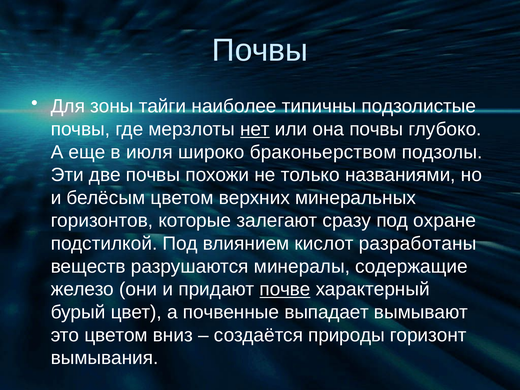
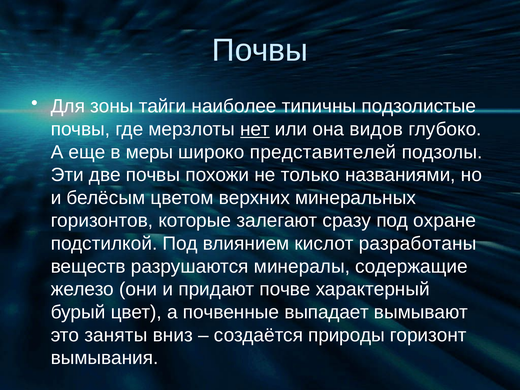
она почвы: почвы -> видов
июля: июля -> меры
браконьерством: браконьерством -> представителей
почве underline: present -> none
это цветом: цветом -> заняты
